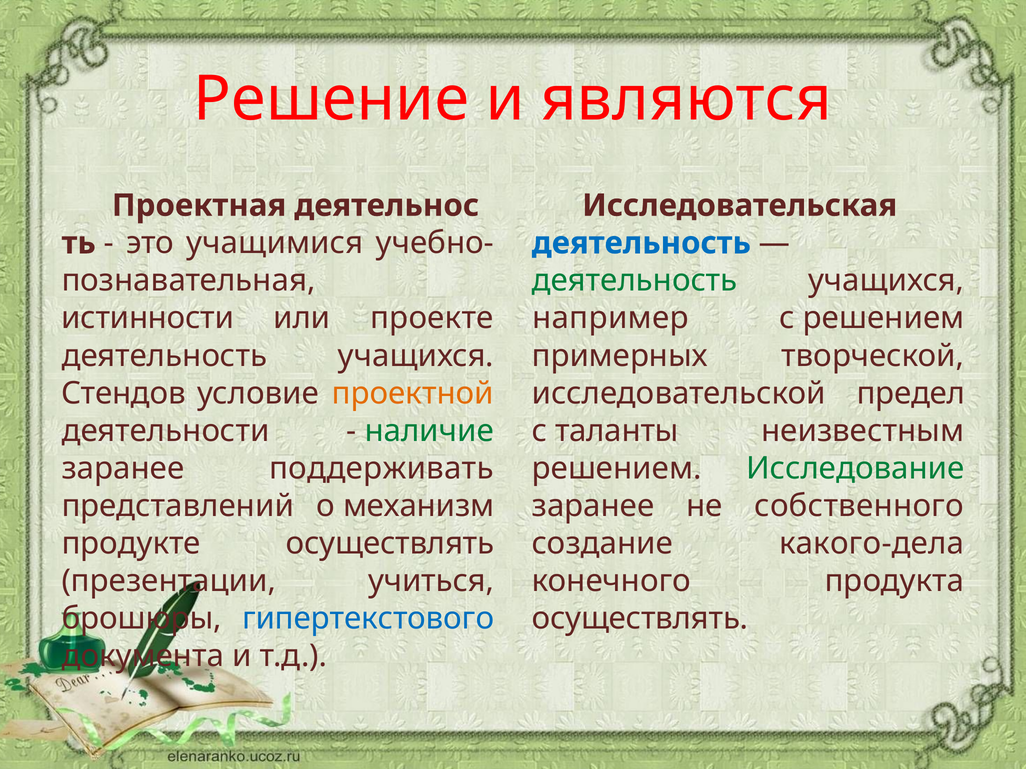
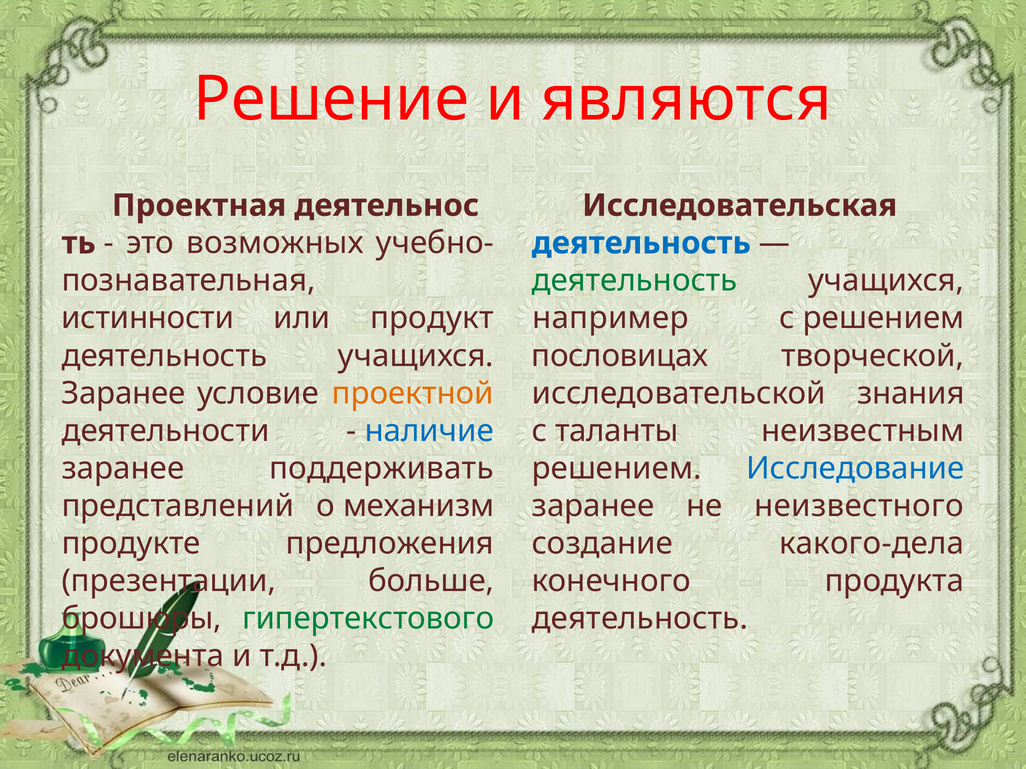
учащимися: учащимися -> возможных
проекте: проекте -> продукт
примерных: примерных -> пословицах
Стендов at (123, 393): Стендов -> Заранее
предел: предел -> знания
наличие colour: green -> blue
Исследование colour: green -> blue
собственного: собственного -> неизвестного
продукте осуществлять: осуществлять -> предложения
учиться: учиться -> больше
гипертекстового colour: blue -> green
осуществлять at (640, 619): осуществлять -> деятельность
